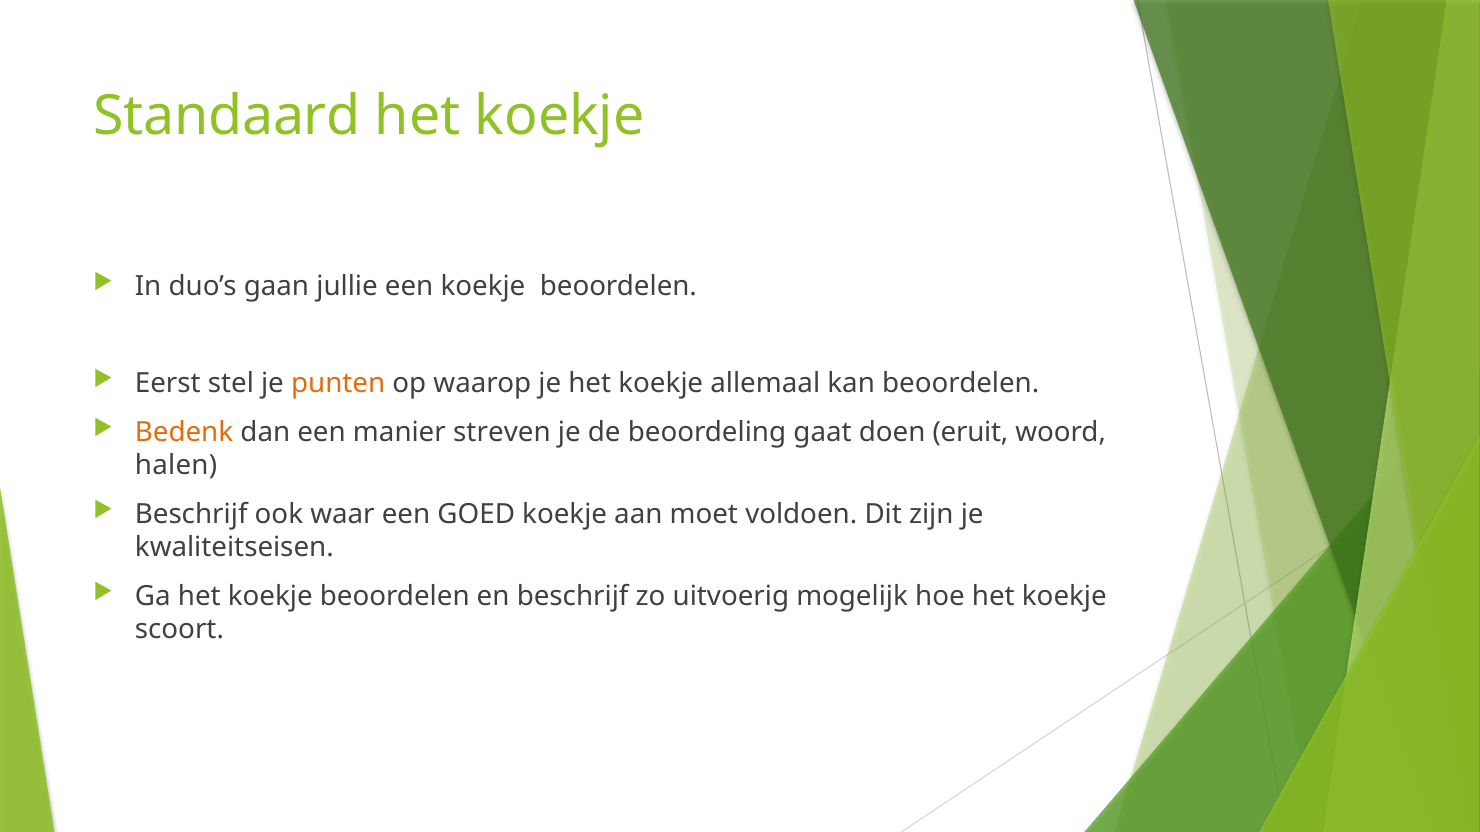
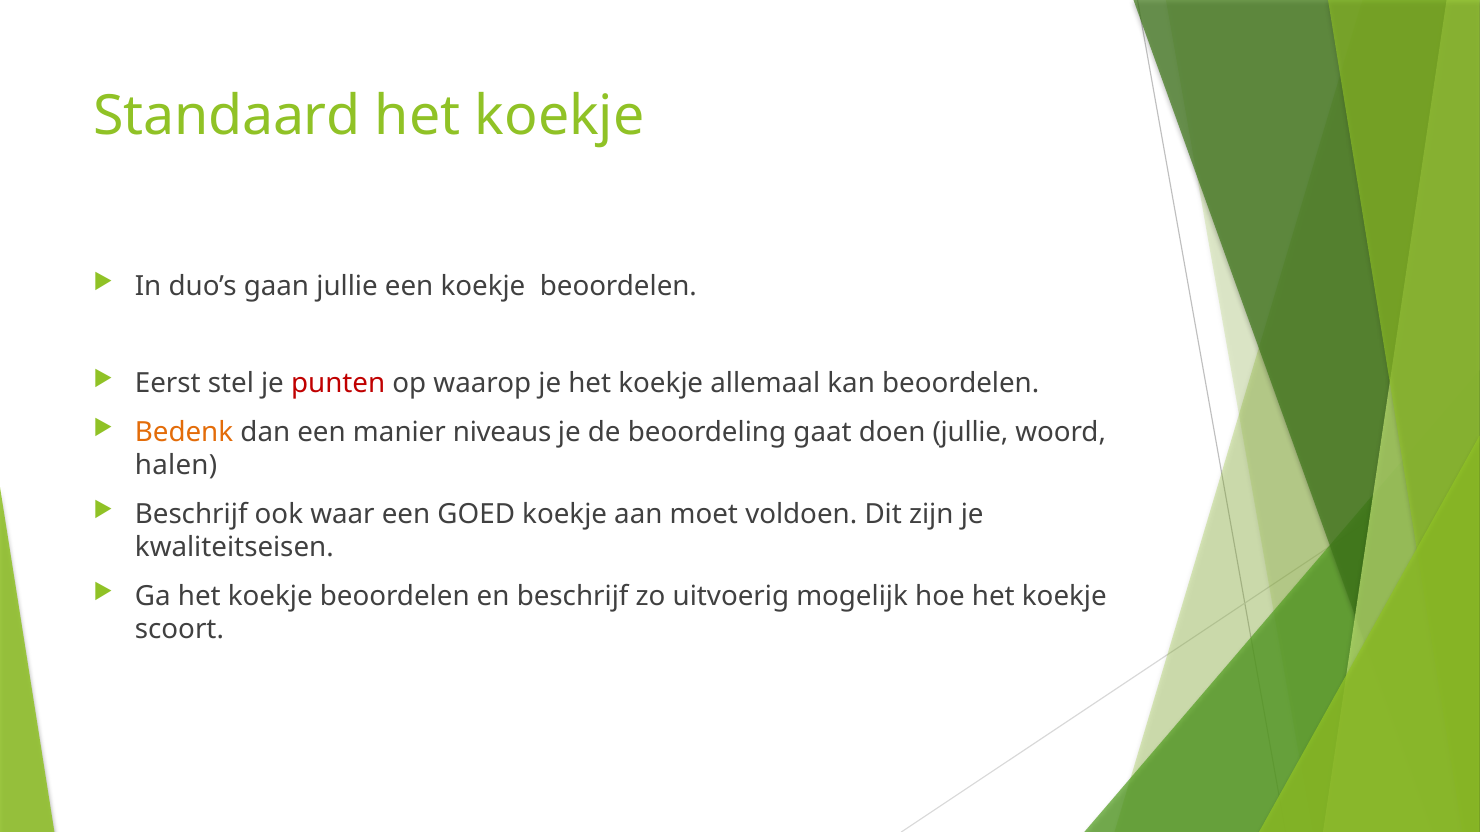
punten colour: orange -> red
streven: streven -> niveaus
doen eruit: eruit -> jullie
